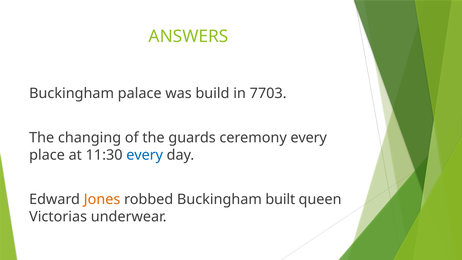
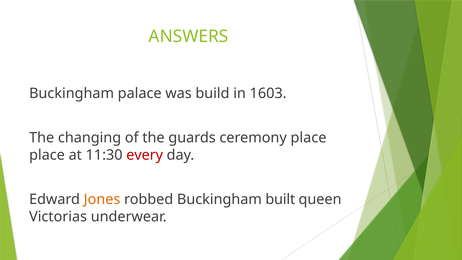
7703: 7703 -> 1603
ceremony every: every -> place
every at (145, 155) colour: blue -> red
